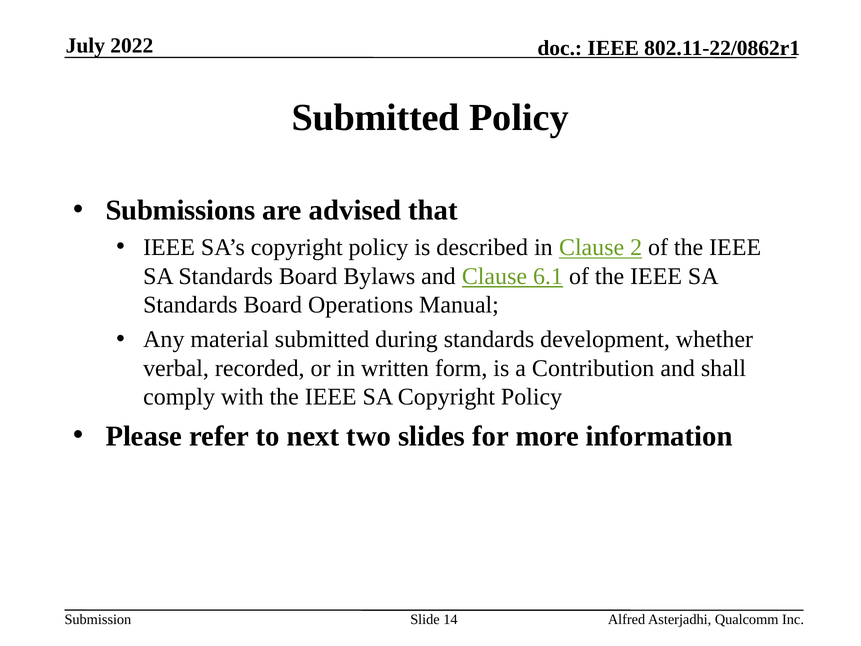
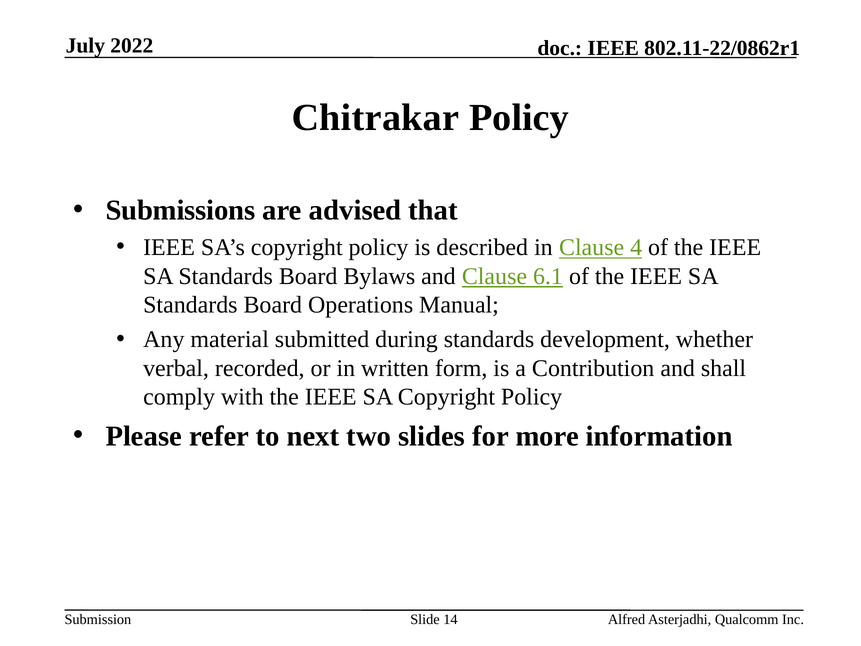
Submitted at (376, 117): Submitted -> Chitrakar
2: 2 -> 4
